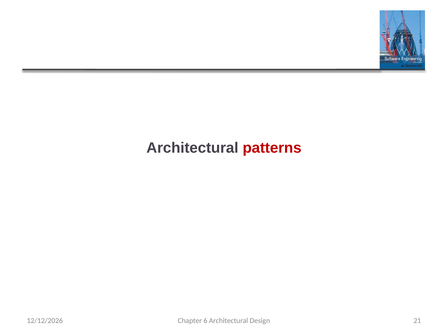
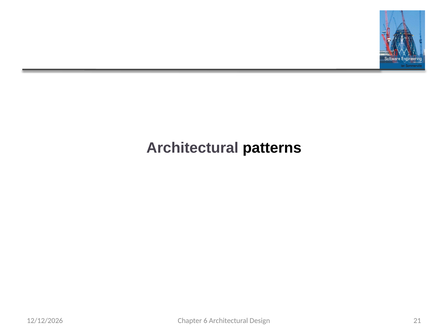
patterns colour: red -> black
